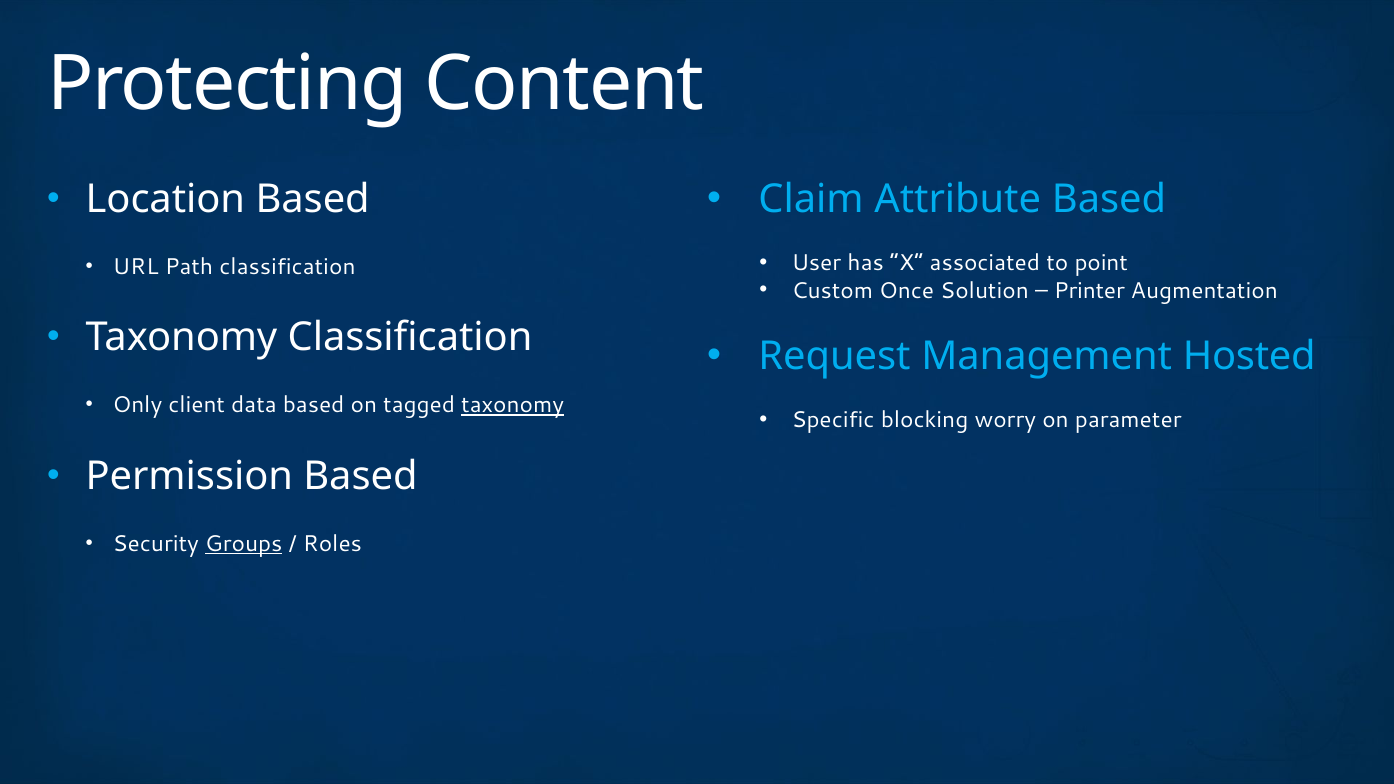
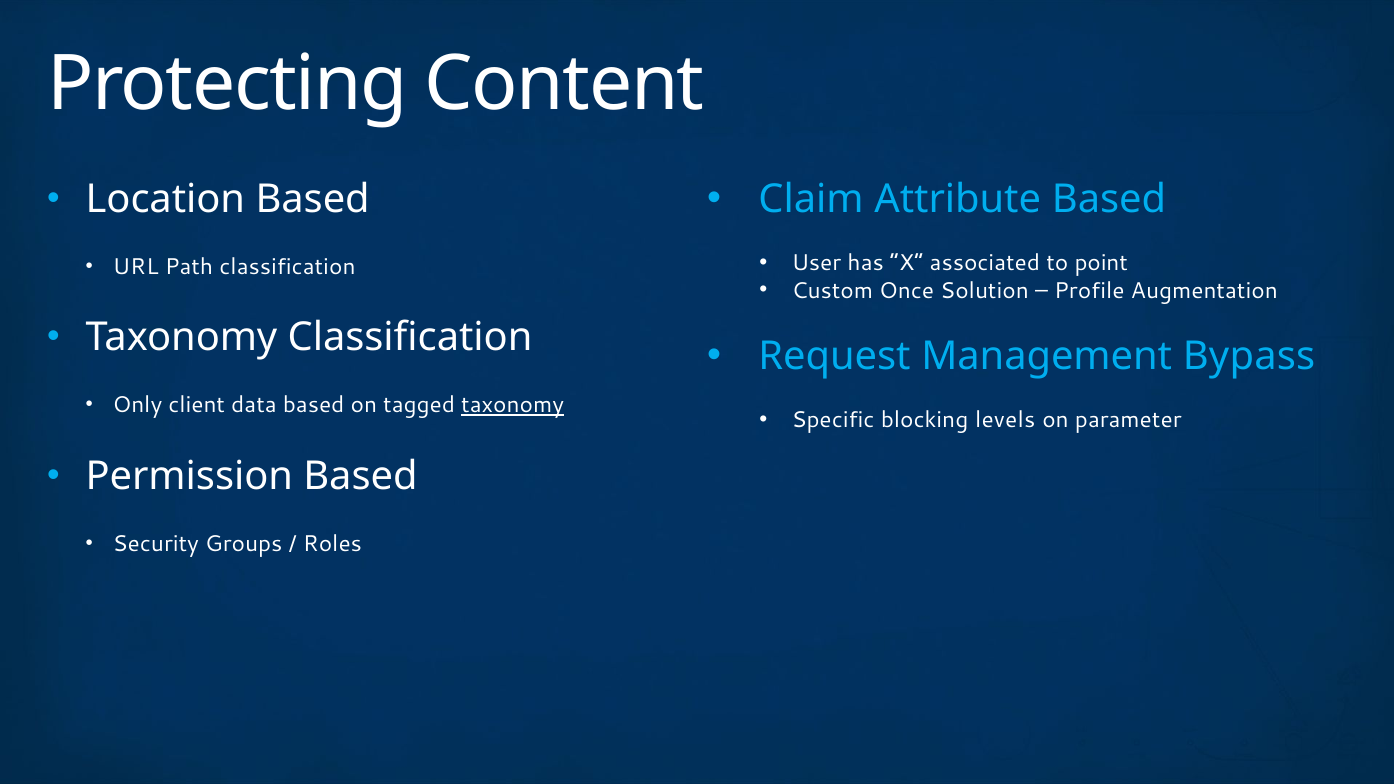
Printer: Printer -> Profile
Hosted: Hosted -> Bypass
worry: worry -> levels
Groups underline: present -> none
